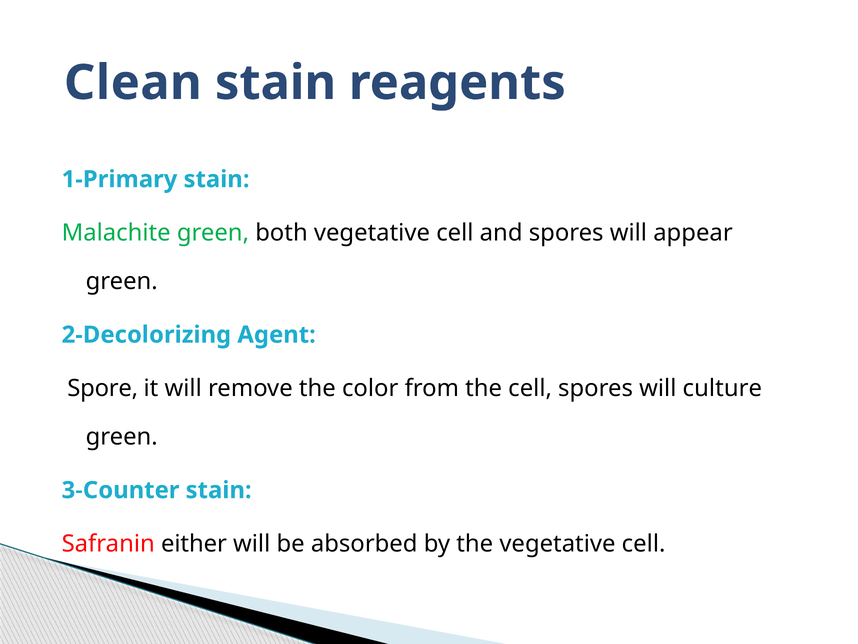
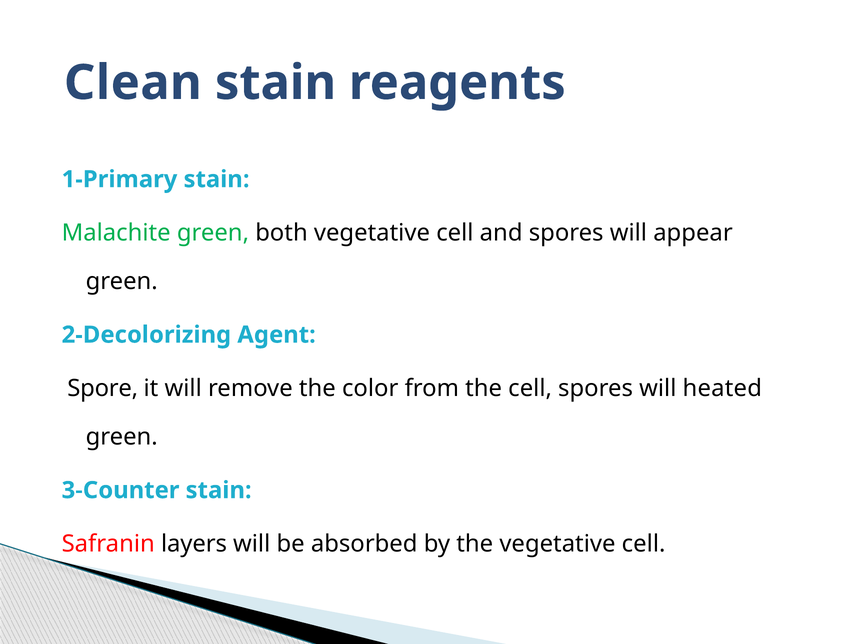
culture: culture -> heated
either: either -> layers
